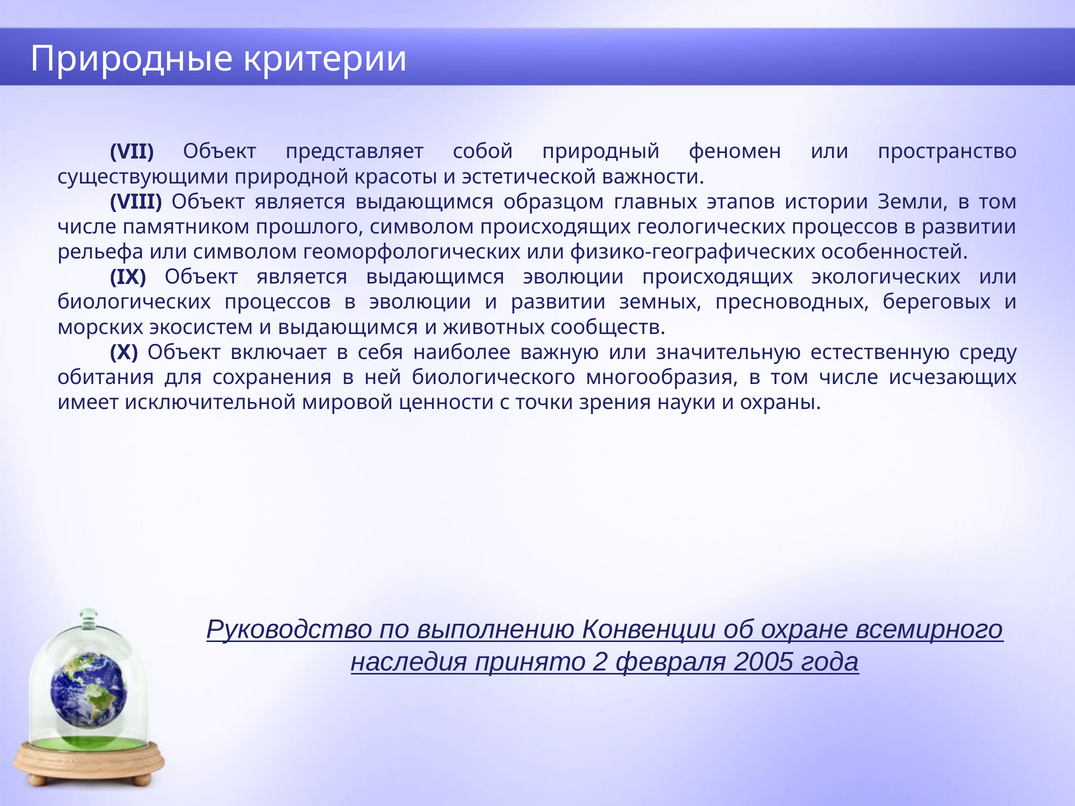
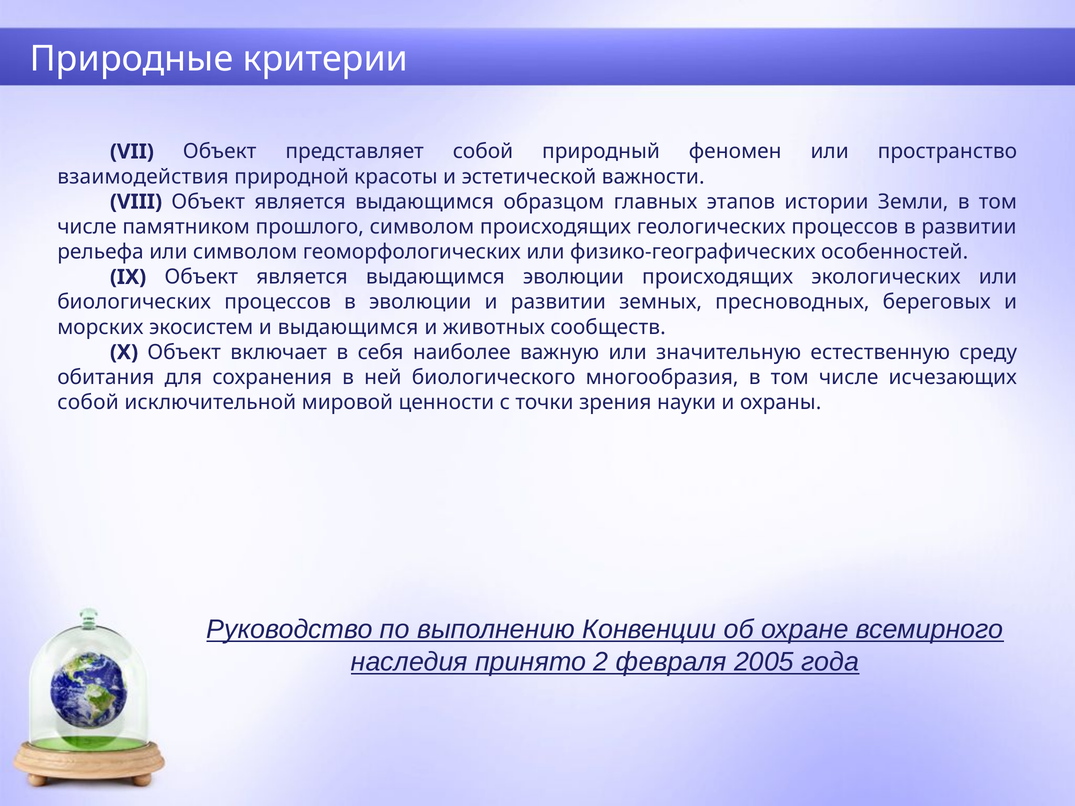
существующими: существующими -> взаимодействия
имеет at (88, 403): имеет -> собой
